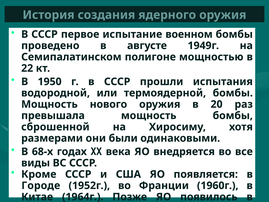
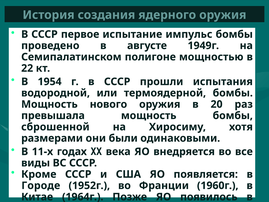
военном: военном -> импульс
1950: 1950 -> 1954
68-х: 68-х -> 11-х
